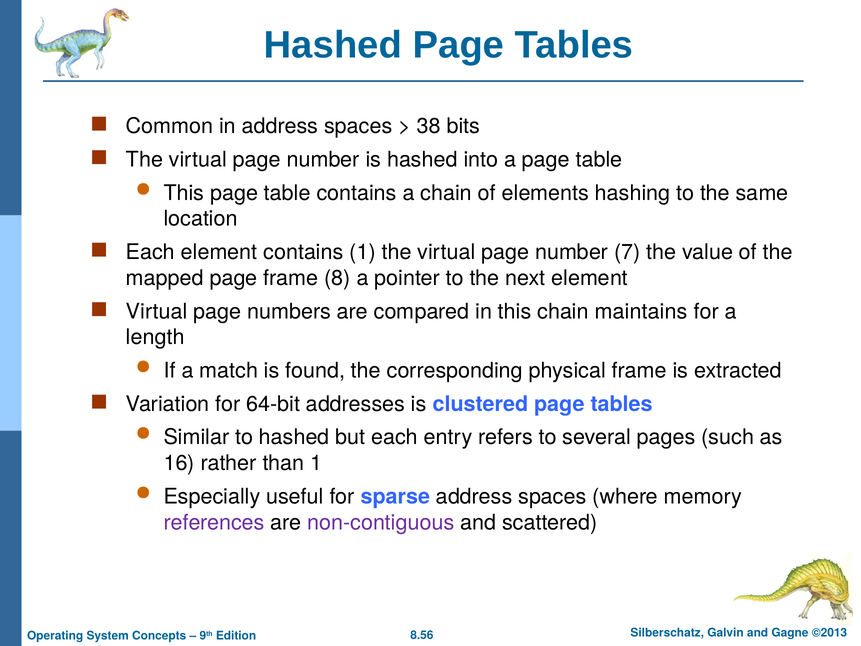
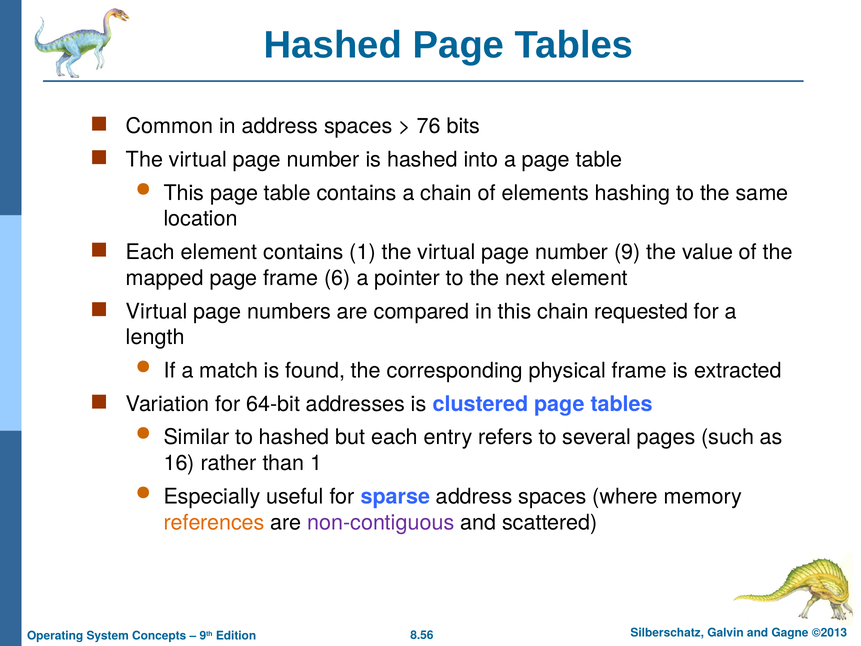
38: 38 -> 76
7: 7 -> 9
8: 8 -> 6
maintains: maintains -> requested
references colour: purple -> orange
